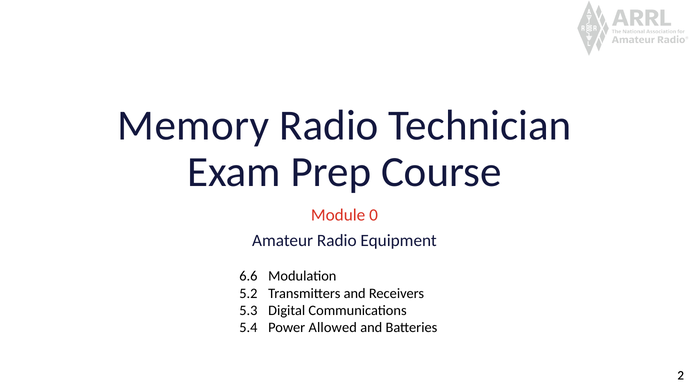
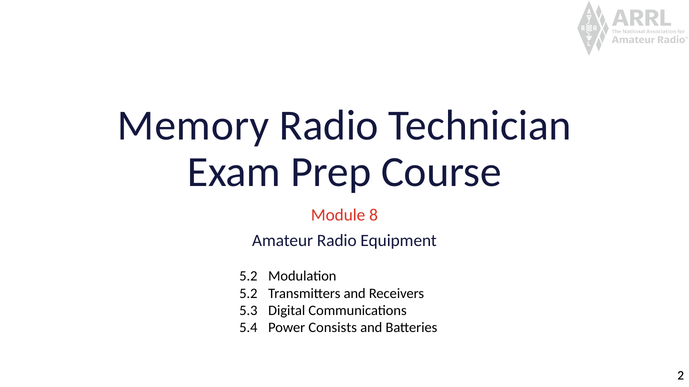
0: 0 -> 8
6.6 at (248, 276): 6.6 -> 5.2
Allowed: Allowed -> Consists
